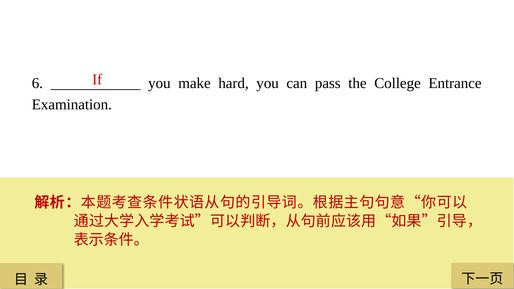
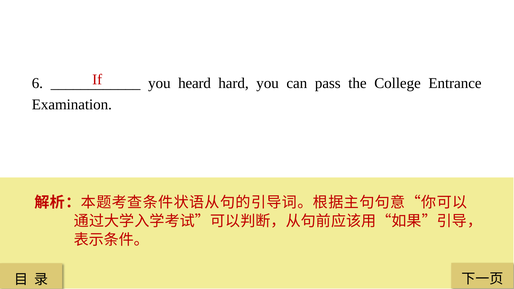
make: make -> heard
